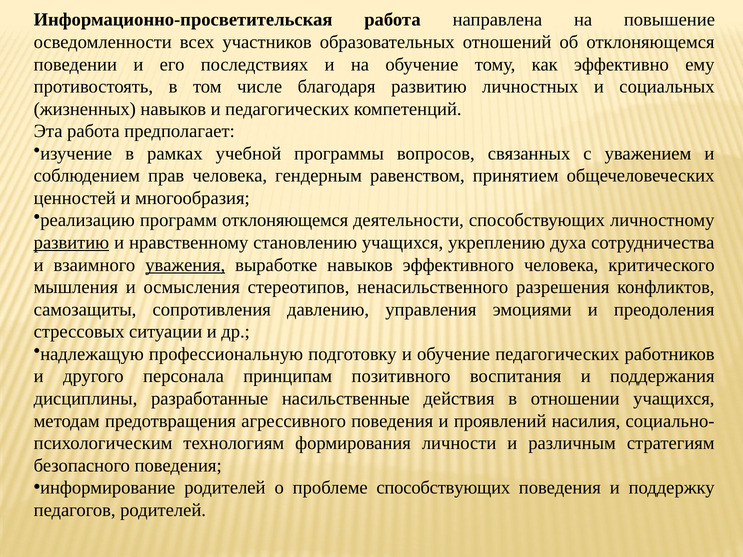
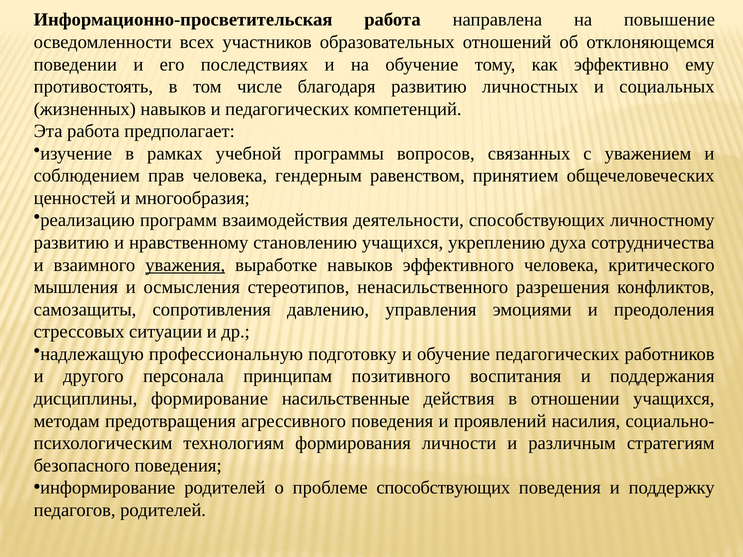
программ отклоняющемся: отклоняющемся -> взаимодействия
развитию at (71, 243) underline: present -> none
разработанные: разработанные -> формирование
